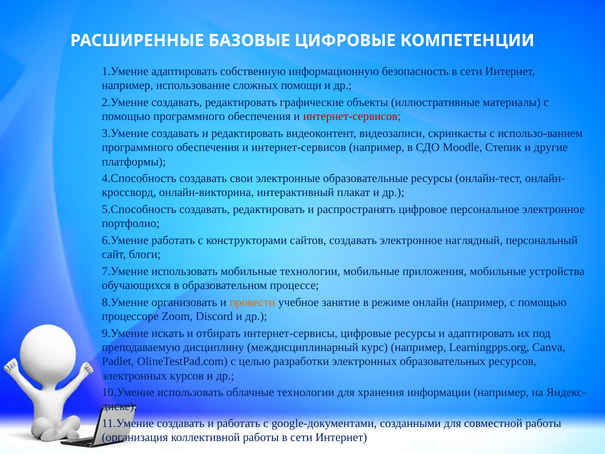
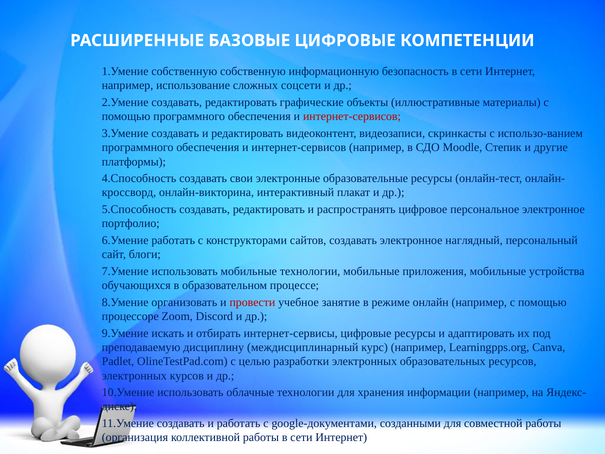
1.Умение адаптировать: адаптировать -> собственную
помощи: помощи -> соцсети
провести colour: orange -> red
